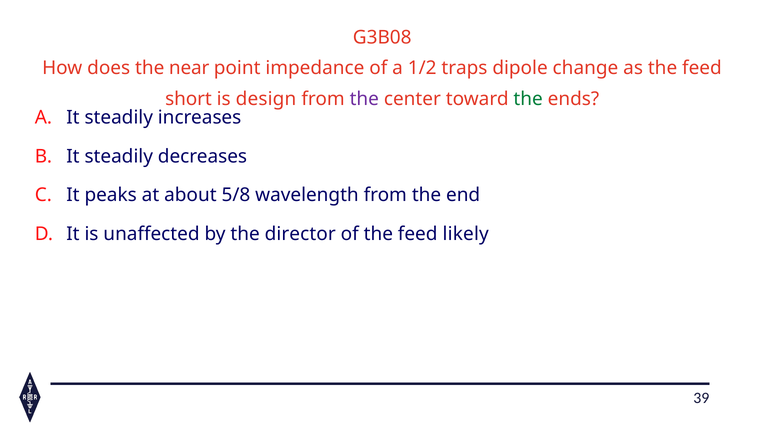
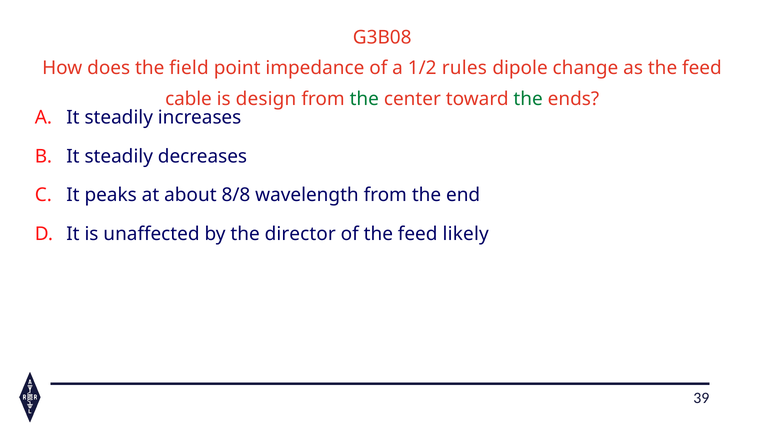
near: near -> field
traps: traps -> rules
short: short -> cable
the at (364, 99) colour: purple -> green
5/8: 5/8 -> 8/8
